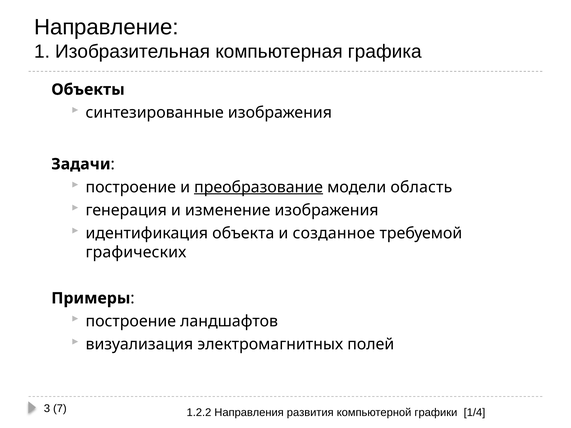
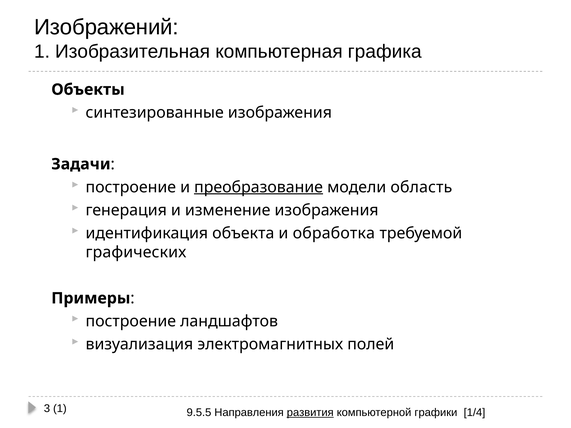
Направление: Направление -> Изображений
созданное: созданное -> обработка
3 7: 7 -> 1
1.2.2: 1.2.2 -> 9.5.5
развития underline: none -> present
